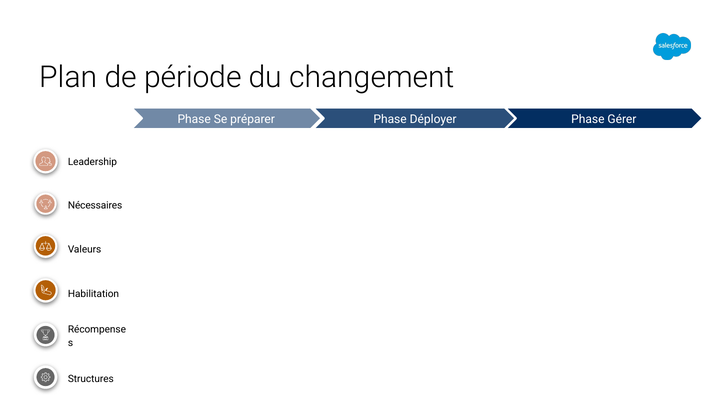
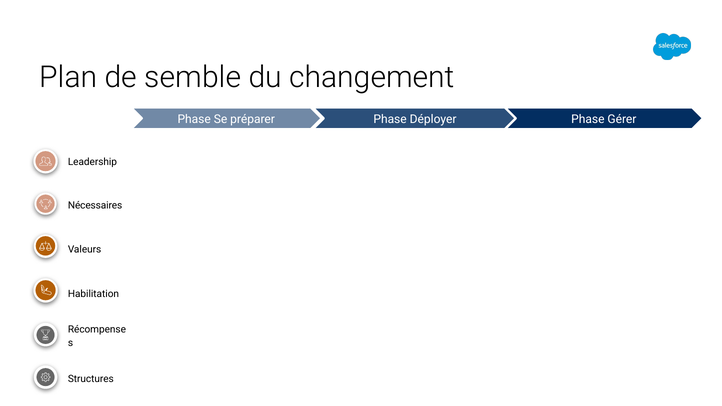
période: période -> semble
